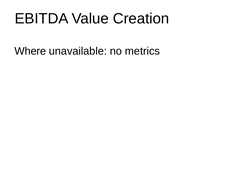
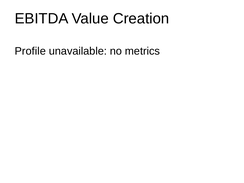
Where: Where -> Profile
